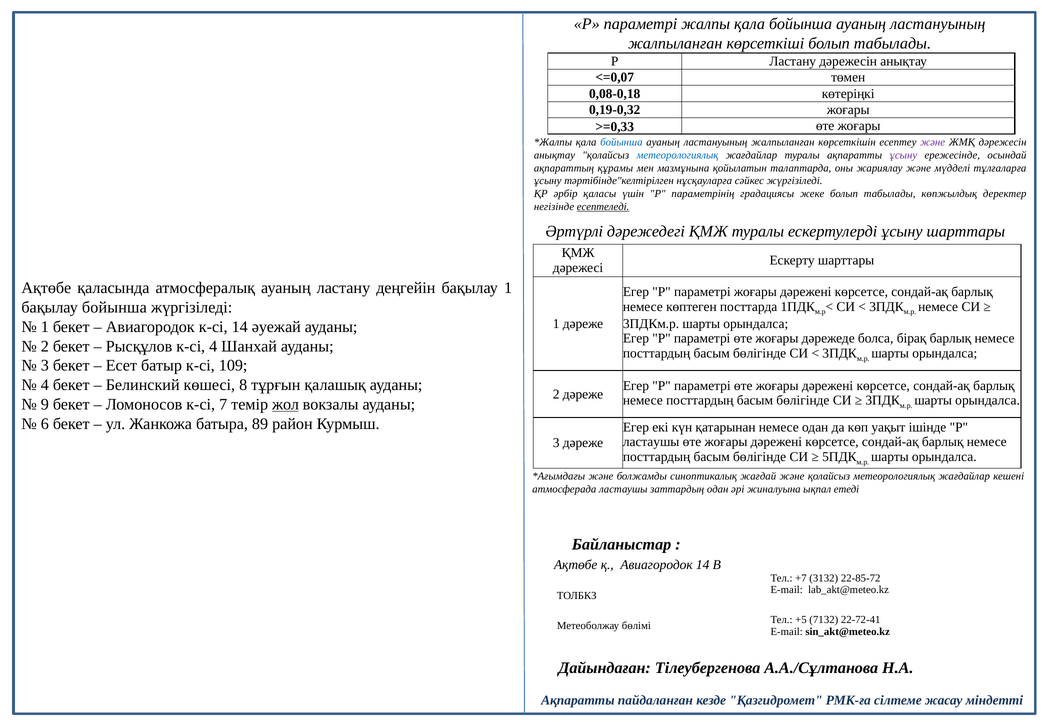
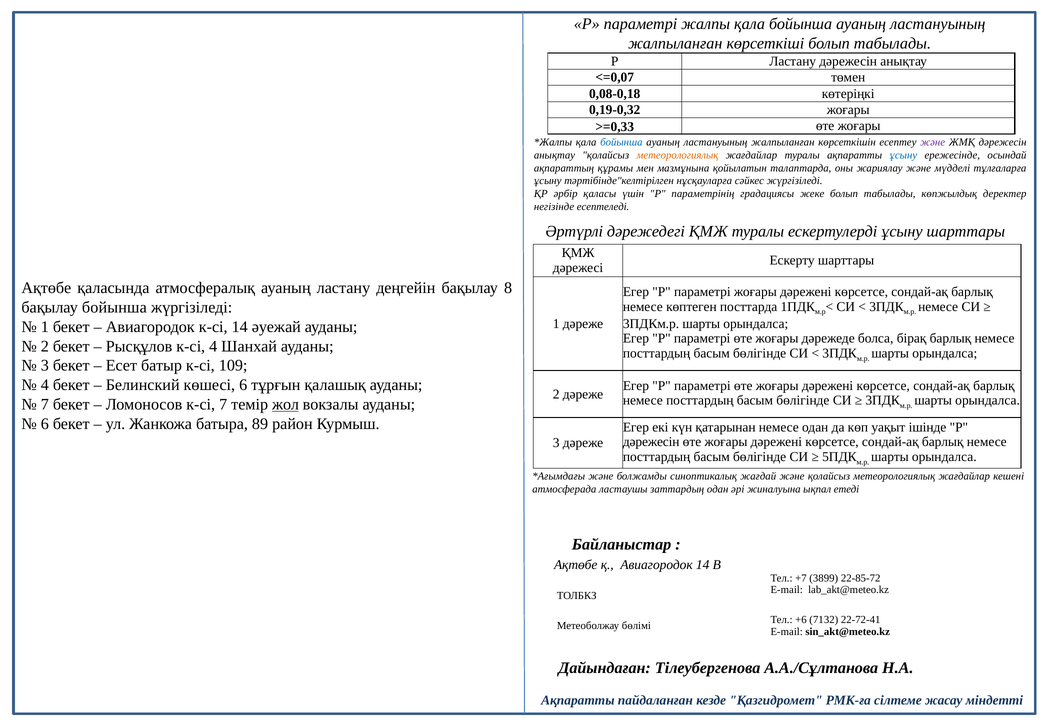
метеорологиялық at (677, 155) colour: blue -> orange
ұсыну at (903, 155) colour: purple -> blue
есептеледі underline: present -> none
бақылау 1: 1 -> 8
көшесі 8: 8 -> 6
9 at (45, 404): 9 -> 7
ластаушы at (651, 442): ластаушы -> дәрежесін
3132: 3132 -> 3899
+5: +5 -> +6
